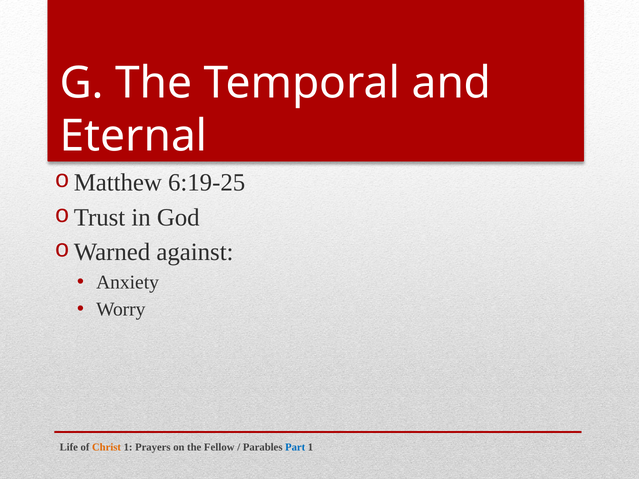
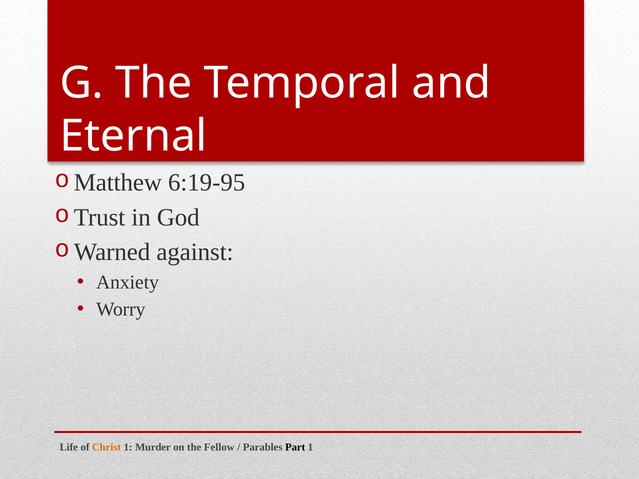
6:19-25: 6:19-25 -> 6:19-95
Prayers: Prayers -> Murder
Part colour: blue -> black
